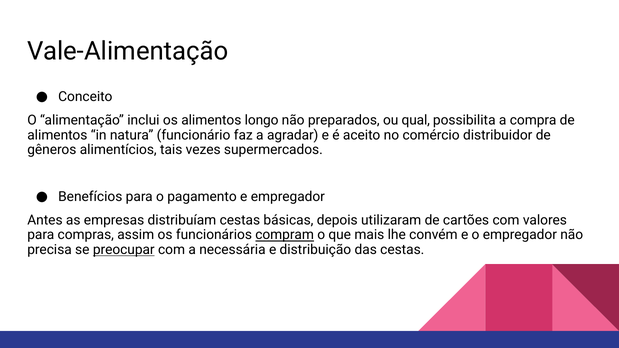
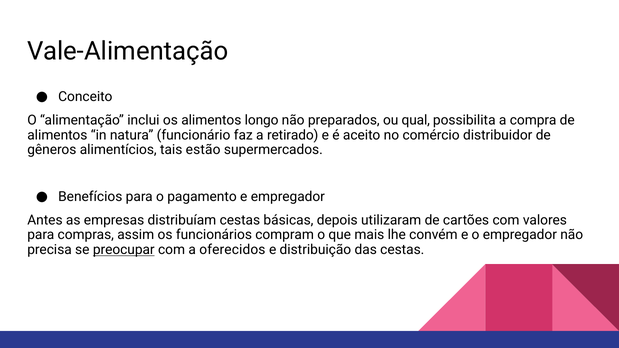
agradar: agradar -> retirado
vezes: vezes -> estão
compram underline: present -> none
necessária: necessária -> oferecidos
